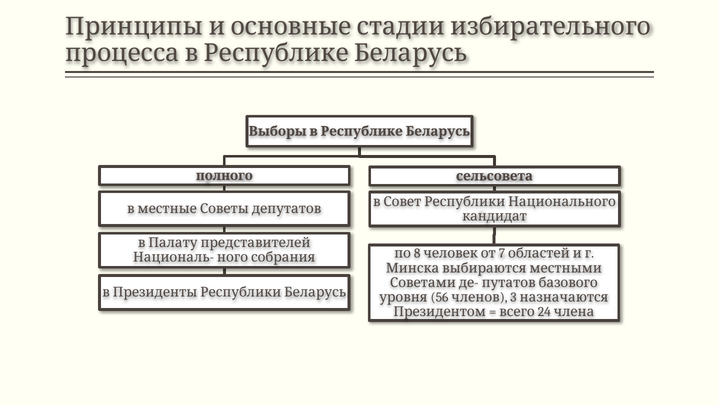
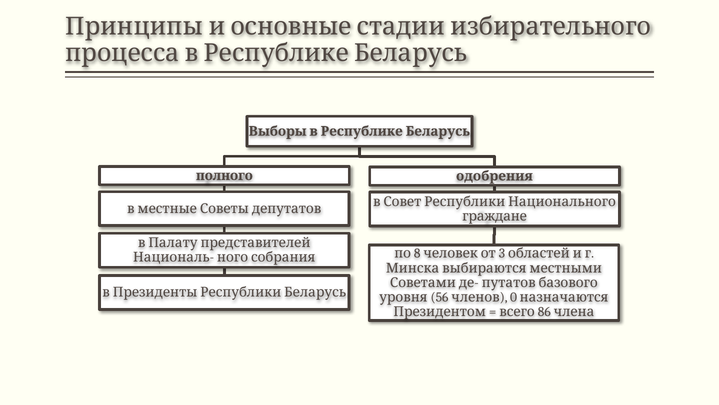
сельсовета: сельсовета -> одобрения
кандидат: кандидат -> граждане
7: 7 -> 3
3: 3 -> 0
24: 24 -> 86
